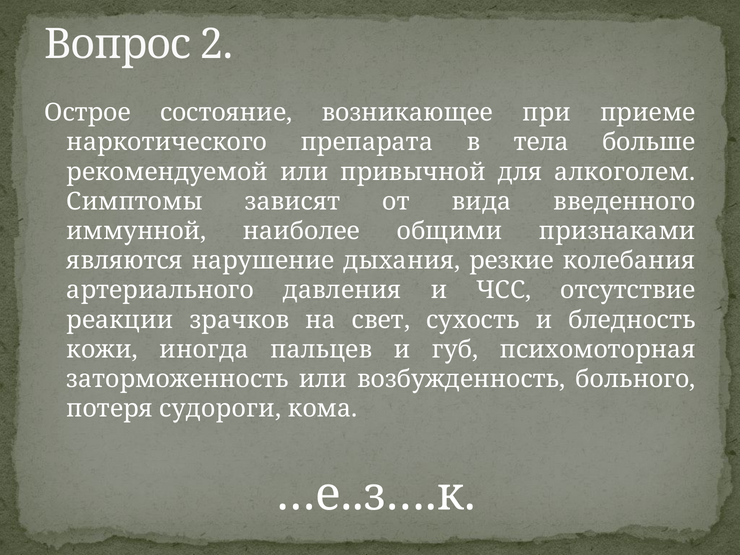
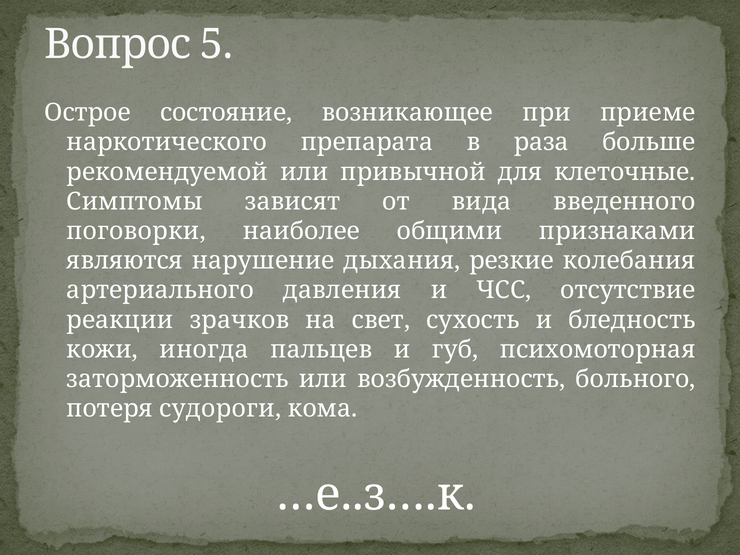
2: 2 -> 5
тела: тела -> раза
алкоголем: алкоголем -> клеточные
иммунной: иммунной -> поговорки
